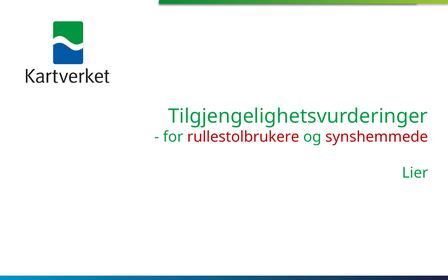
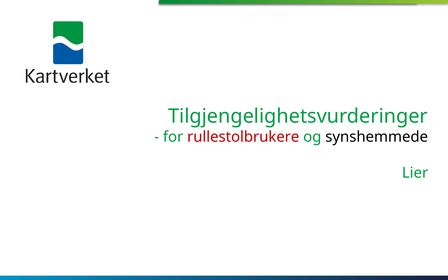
synshemmede colour: red -> black
